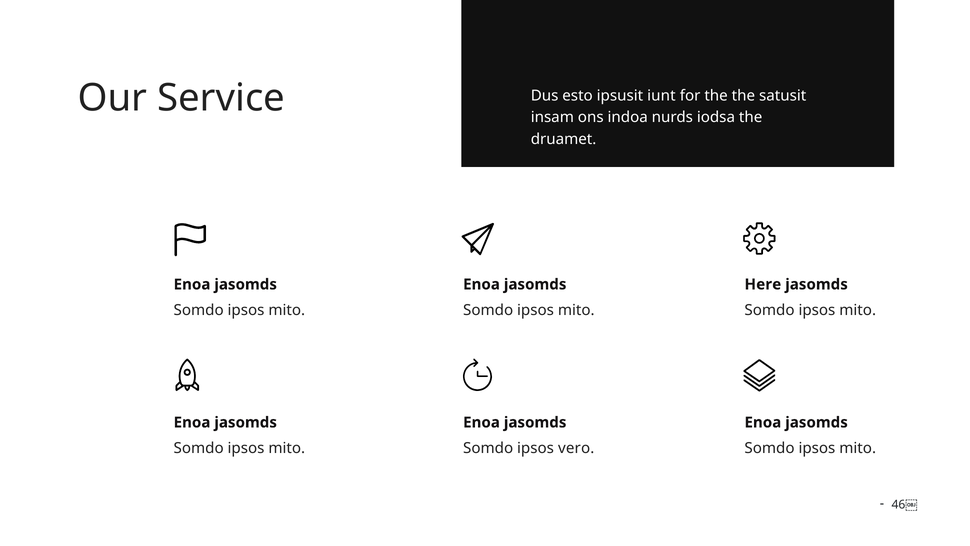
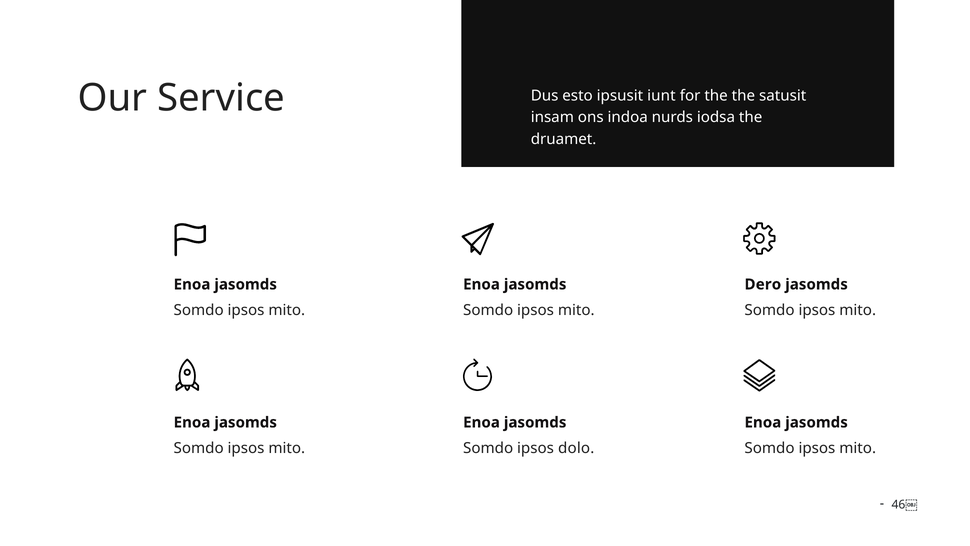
Here: Here -> Dero
vero: vero -> dolo
